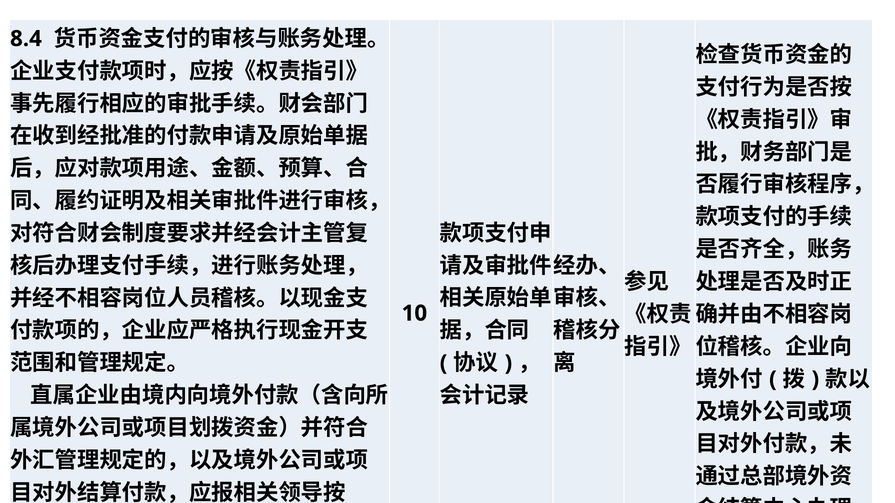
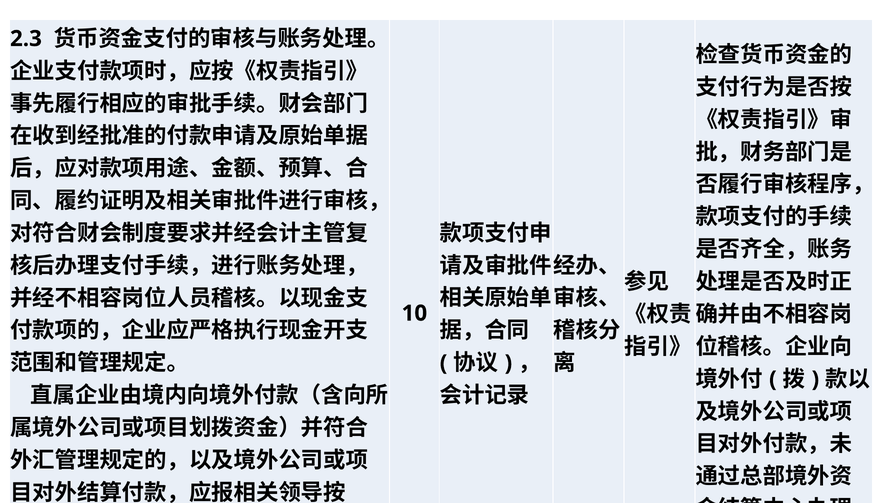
8.4: 8.4 -> 2.3
